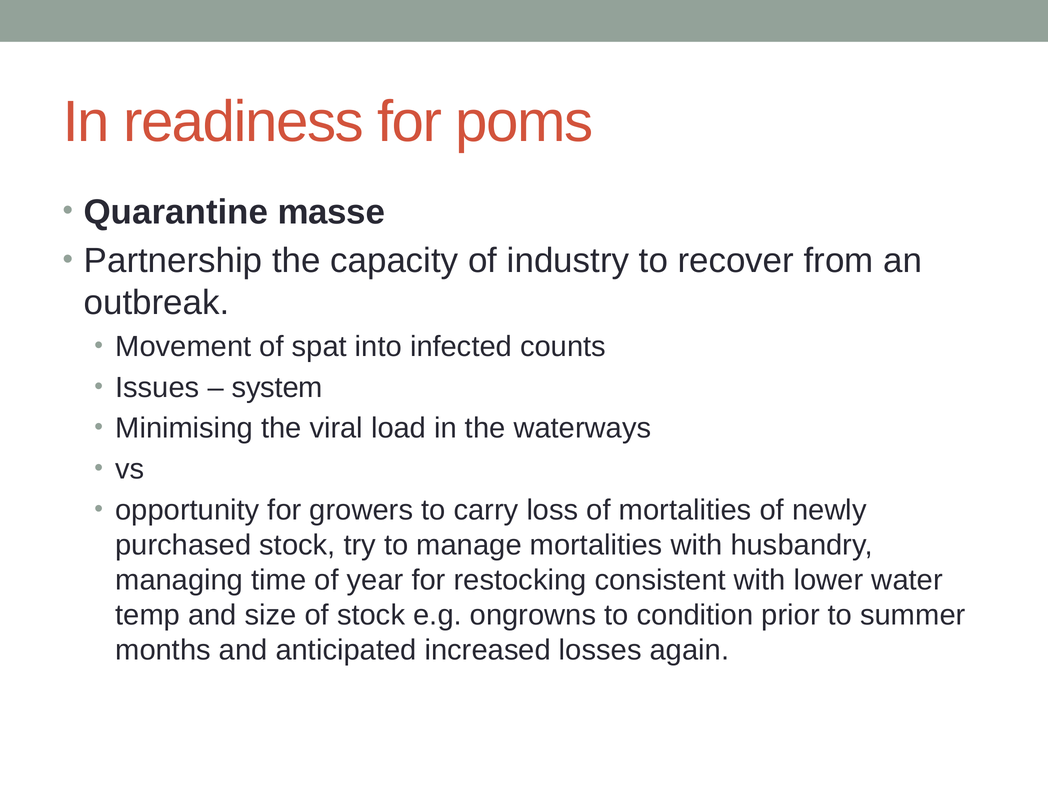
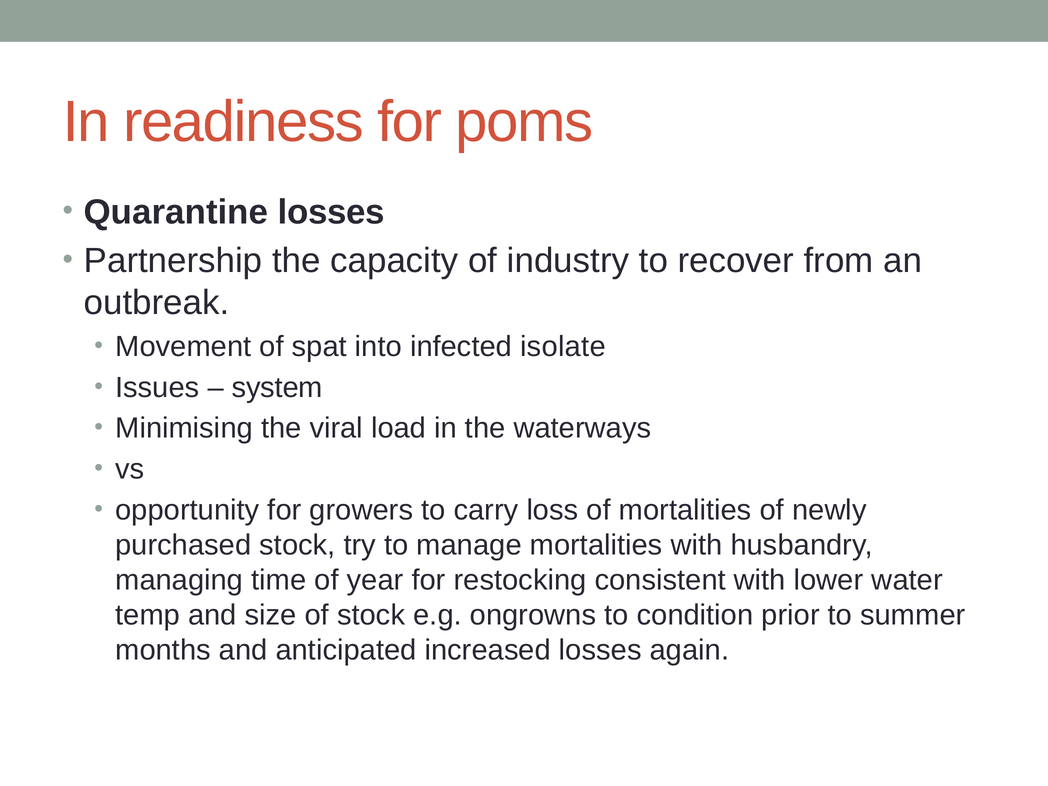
Quarantine masse: masse -> losses
counts: counts -> isolate
